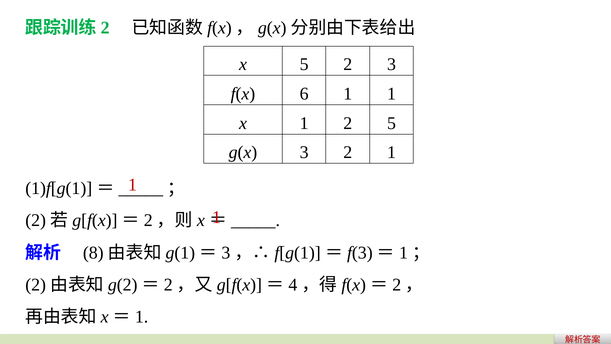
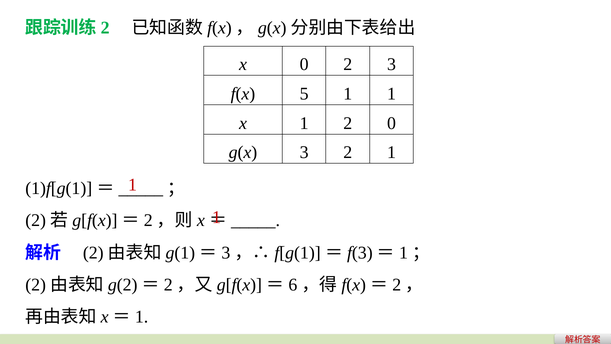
x 5: 5 -> 0
6: 6 -> 5
2 5: 5 -> 0
8 at (93, 253): 8 -> 2
4: 4 -> 6
